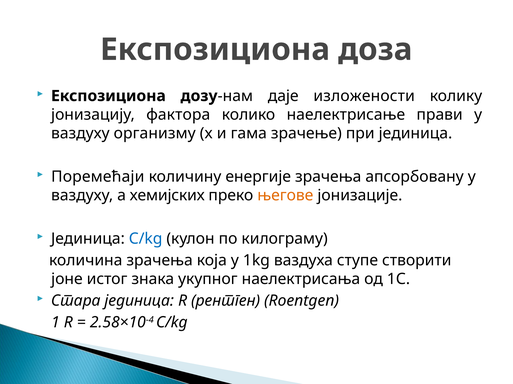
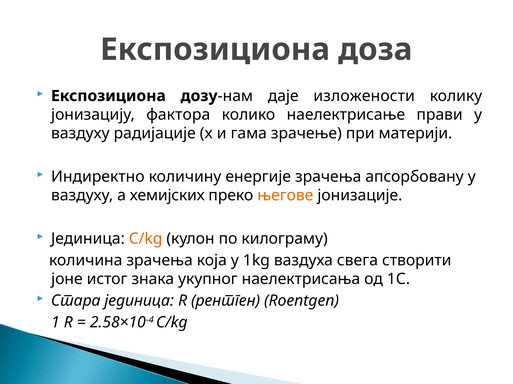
организму: организму -> радијације
при јединица: јединица -> материји
Поремећаји: Поремећаји -> Индиректно
C/kg at (146, 239) colour: blue -> orange
ступе: ступе -> свега
